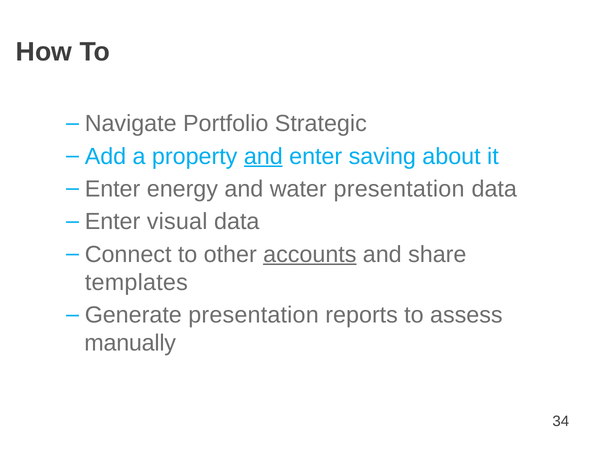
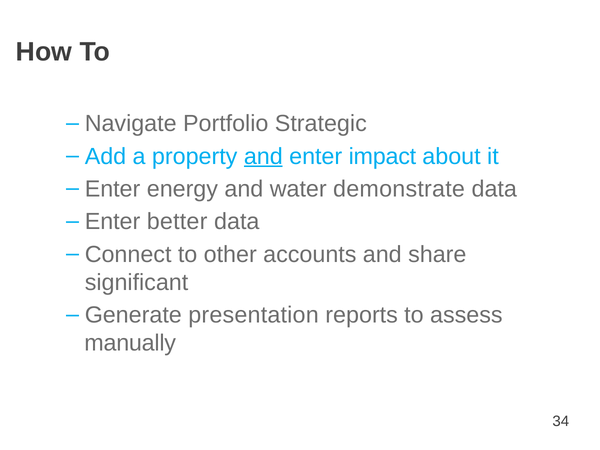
saving: saving -> impact
water presentation: presentation -> demonstrate
visual: visual -> better
accounts underline: present -> none
templates: templates -> significant
